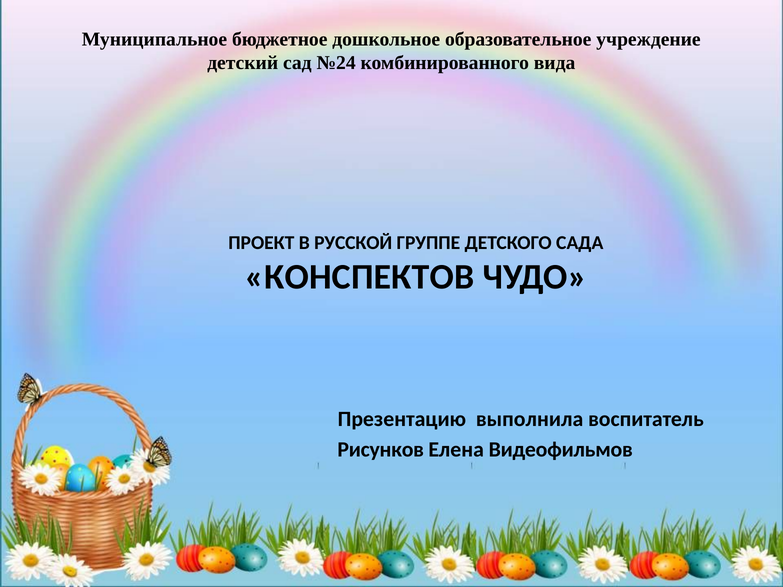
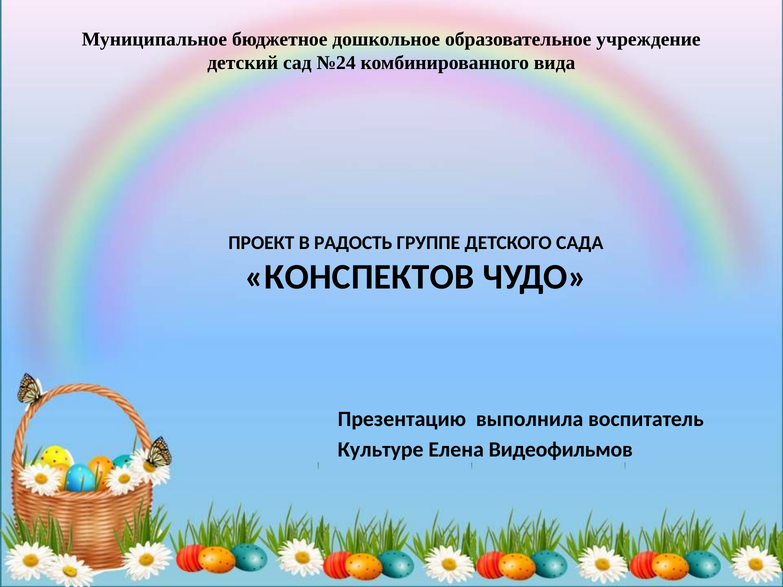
РУССКОЙ: РУССКОЙ -> РАДОСТЬ
Рисунков: Рисунков -> Культуре
